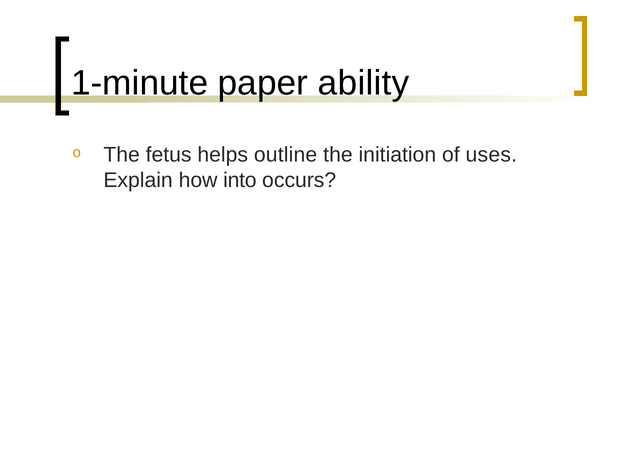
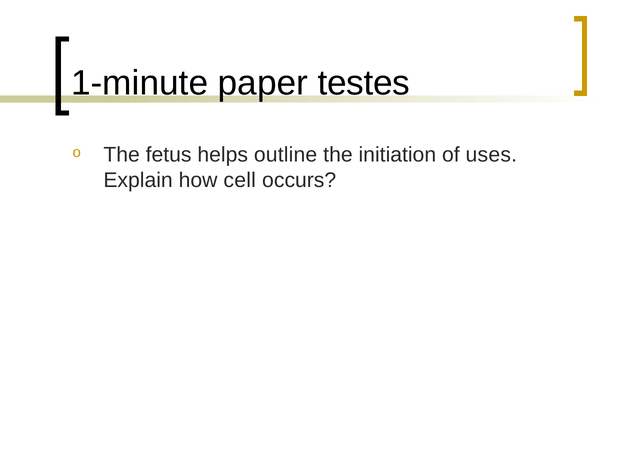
ability: ability -> testes
into: into -> cell
